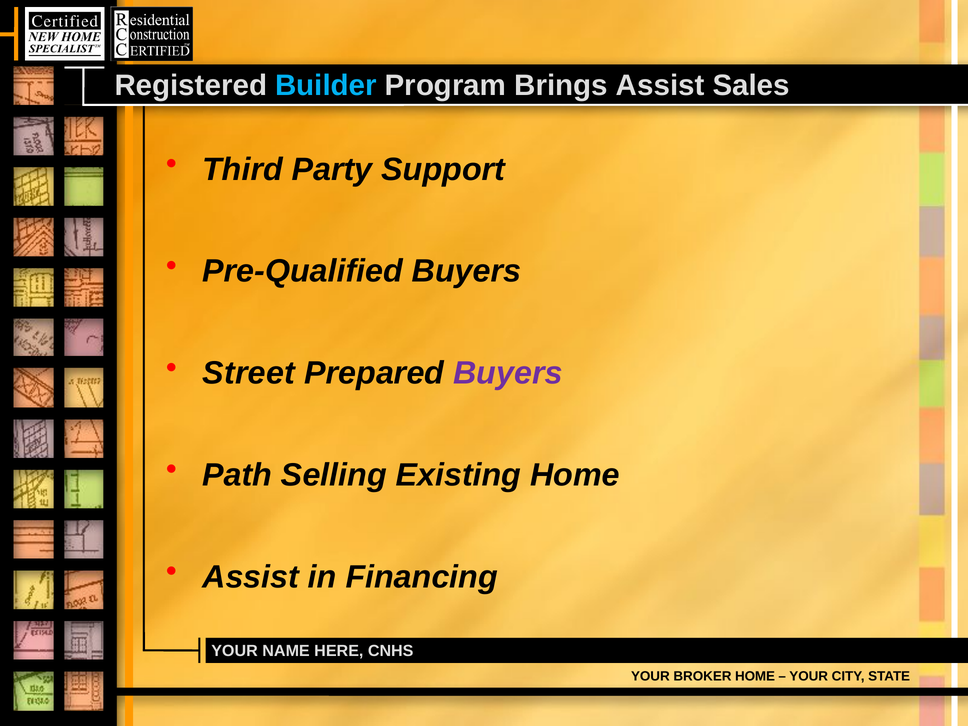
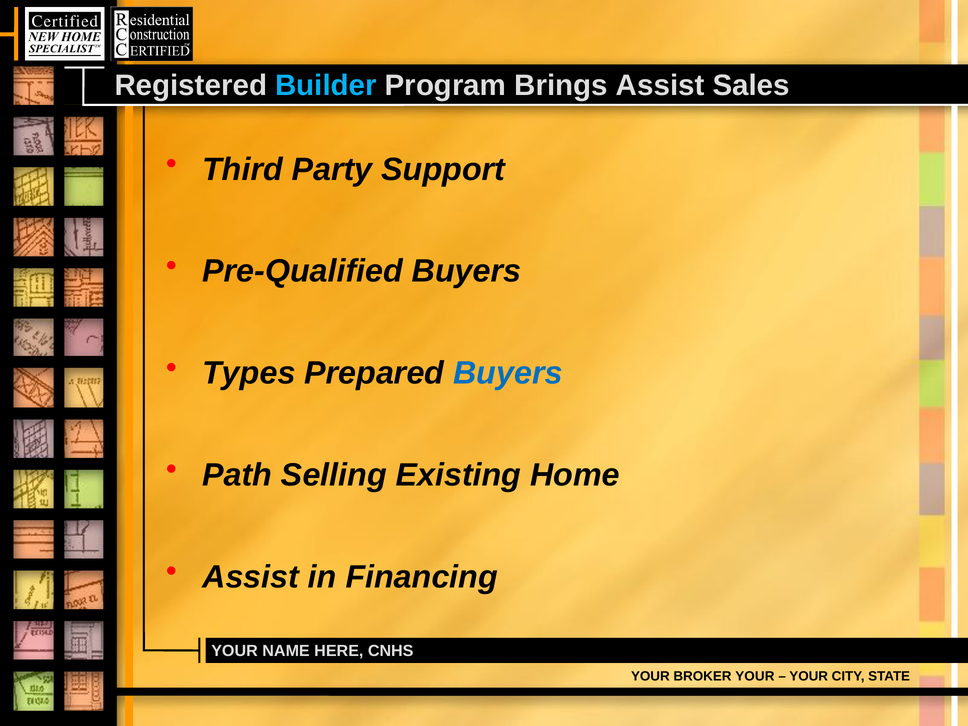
Street: Street -> Types
Buyers at (508, 373) colour: purple -> blue
HOME at (755, 676): HOME -> YOUR
